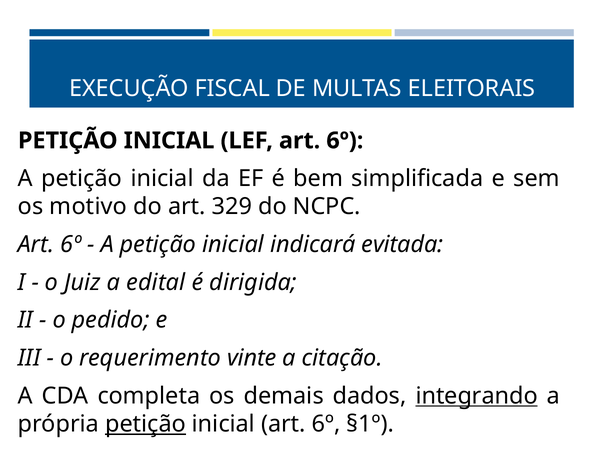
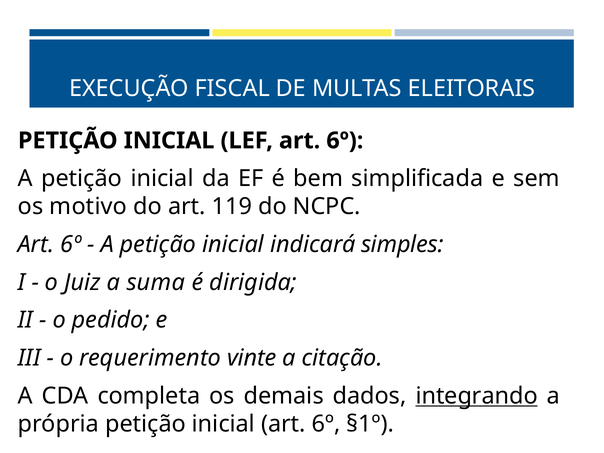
329: 329 -> 119
evitada: evitada -> simples
edital: edital -> suma
petição at (145, 424) underline: present -> none
